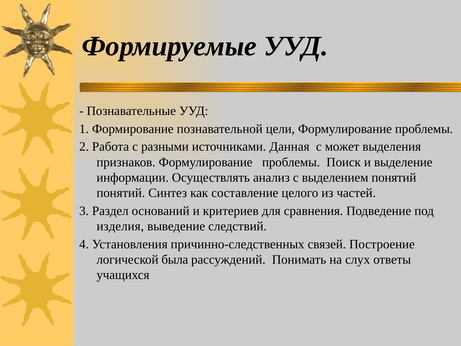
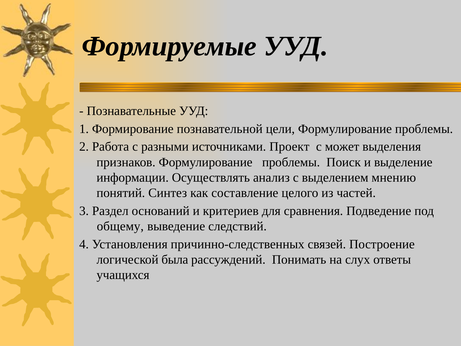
Данная: Данная -> Проект
выделением понятий: понятий -> мнению
изделия: изделия -> общему
